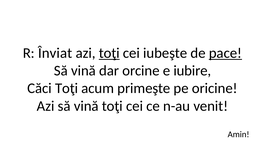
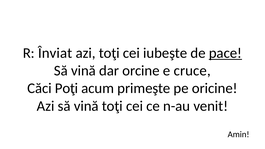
toţi at (109, 53) underline: present -> none
iubire: iubire -> cruce
Căci Toţi: Toţi -> Poţi
